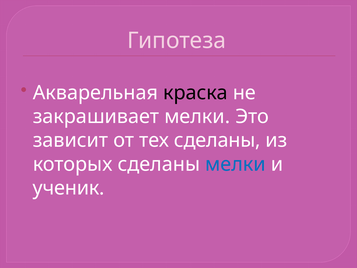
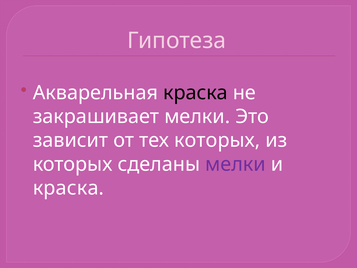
тех сделаны: сделаны -> которых
мелки at (236, 164) colour: blue -> purple
ученик at (69, 188): ученик -> краска
